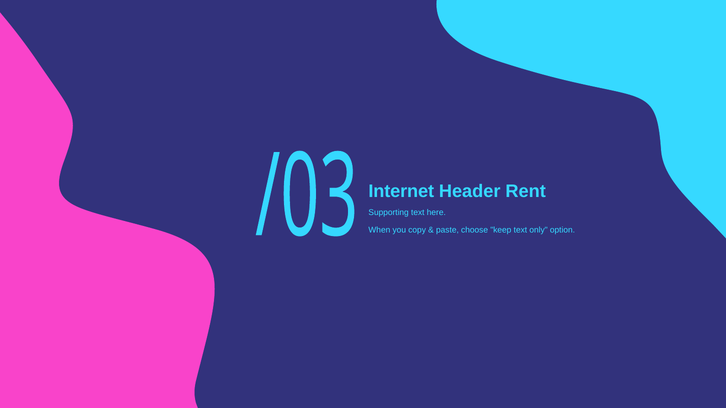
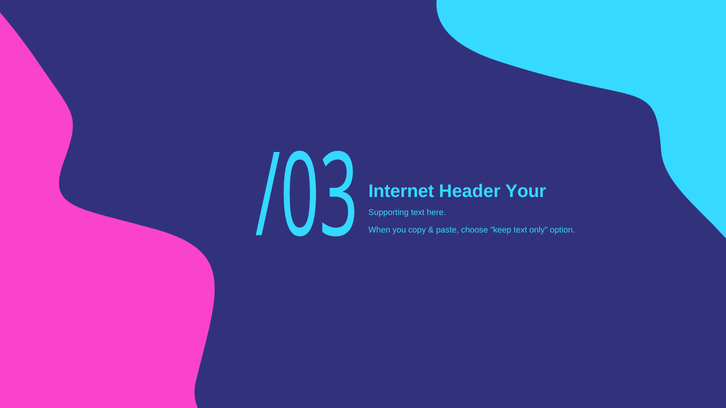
Rent: Rent -> Your
